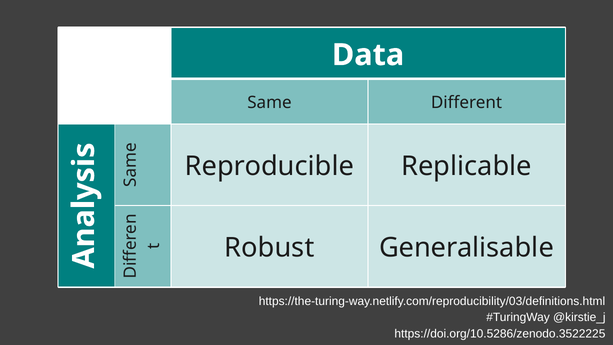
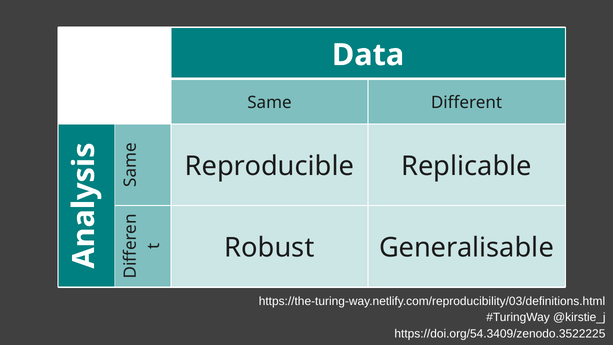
https://doi.org/10.5286/zenodo.3522225: https://doi.org/10.5286/zenodo.3522225 -> https://doi.org/54.3409/zenodo.3522225
